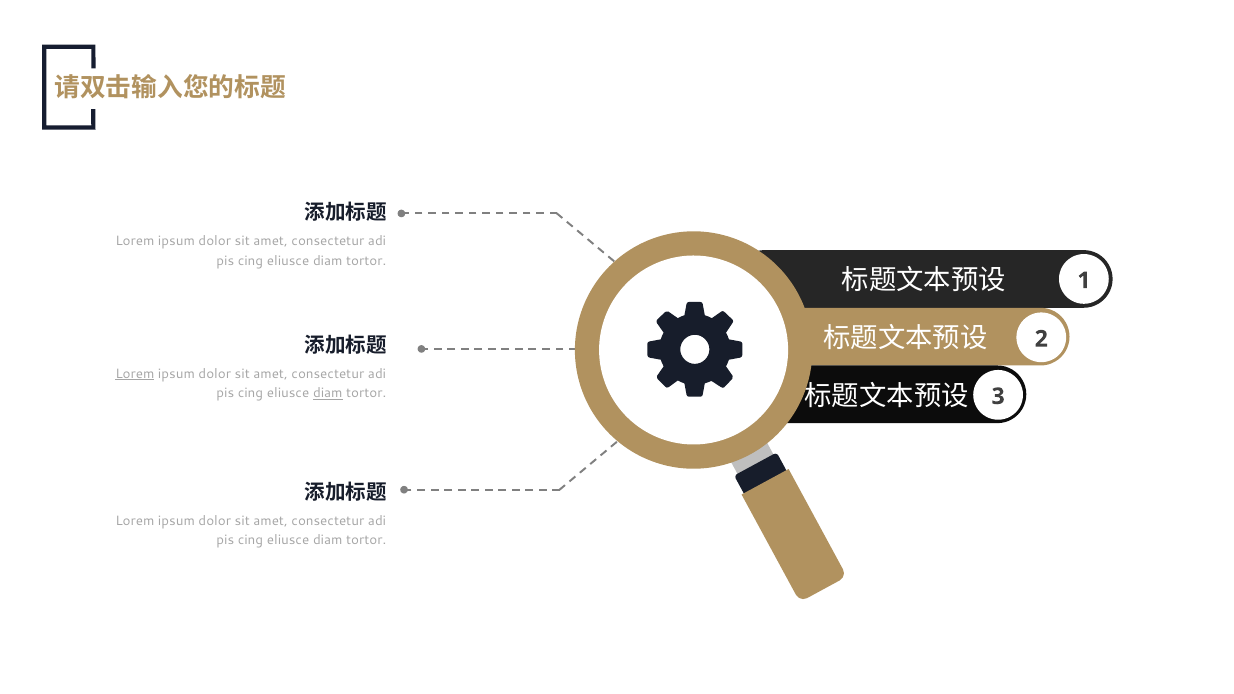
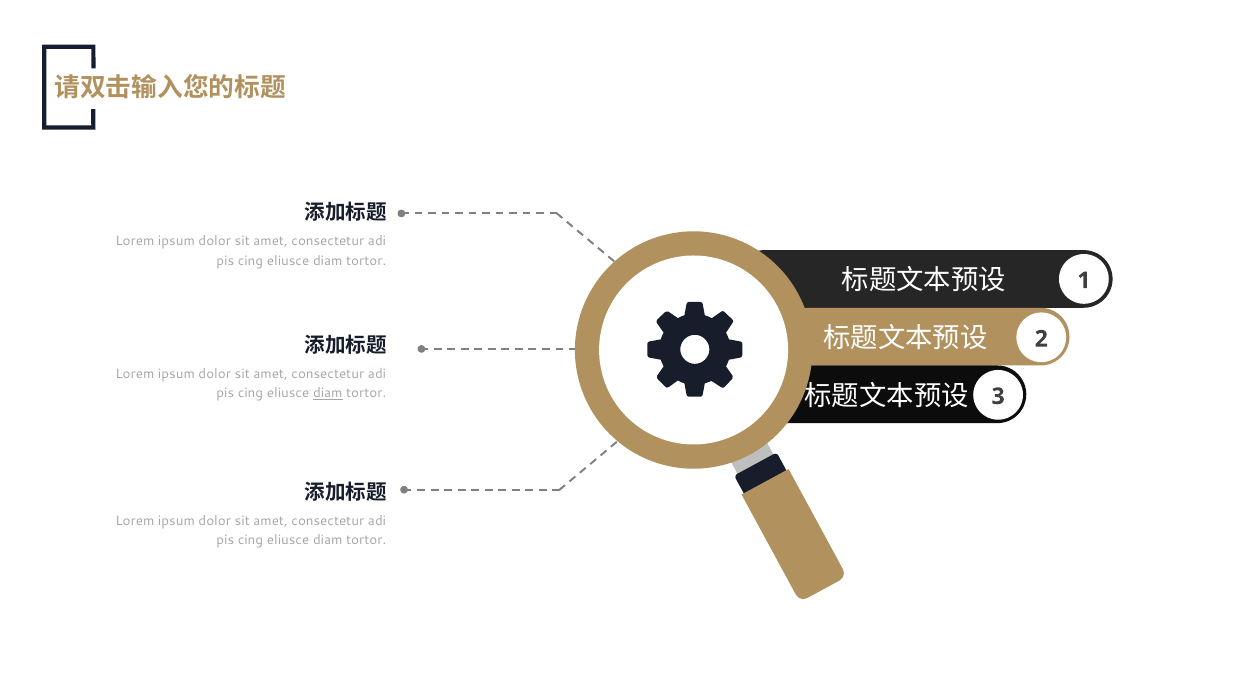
Lorem at (135, 374) underline: present -> none
